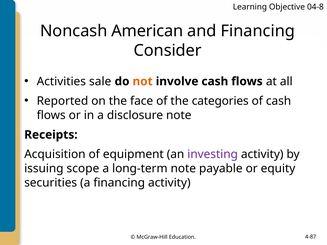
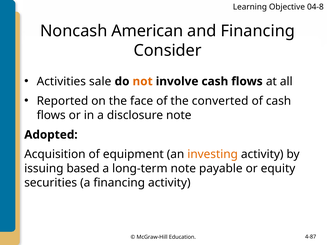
categories: categories -> converted
Receipts: Receipts -> Adopted
investing colour: purple -> orange
scope: scope -> based
